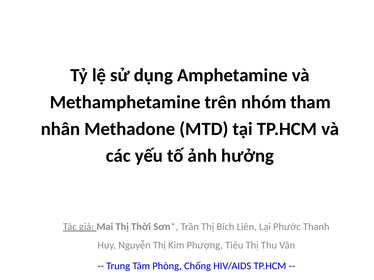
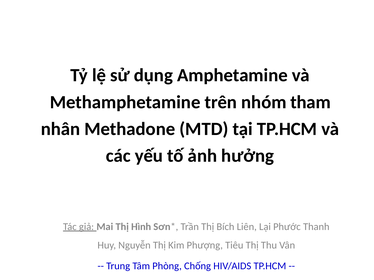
Thời: Thời -> Hình
